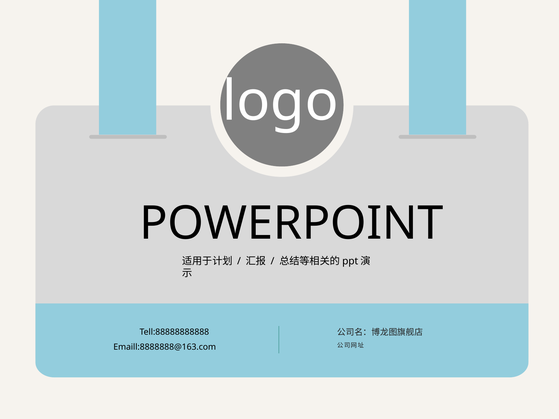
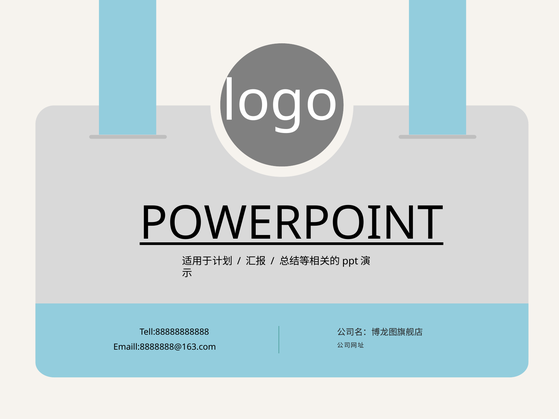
POWERPOINT underline: none -> present
